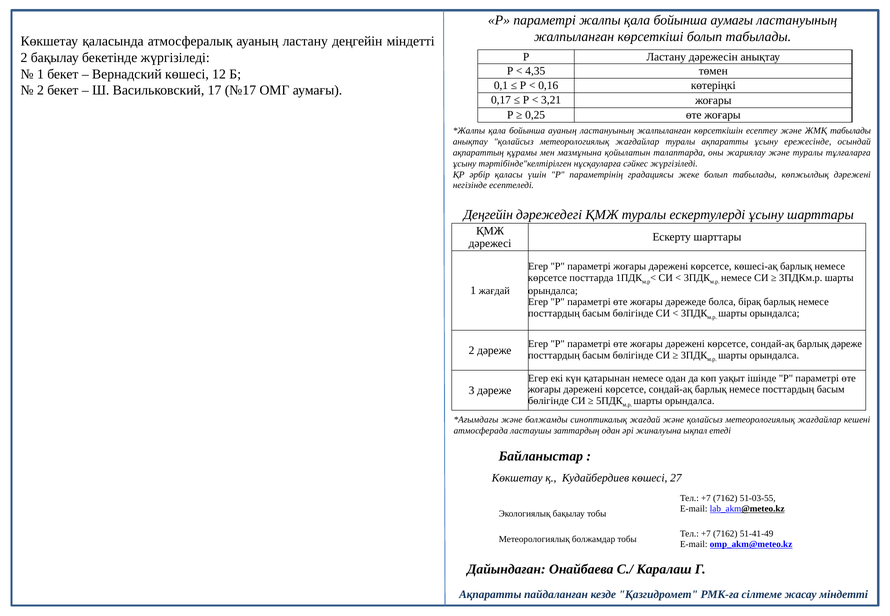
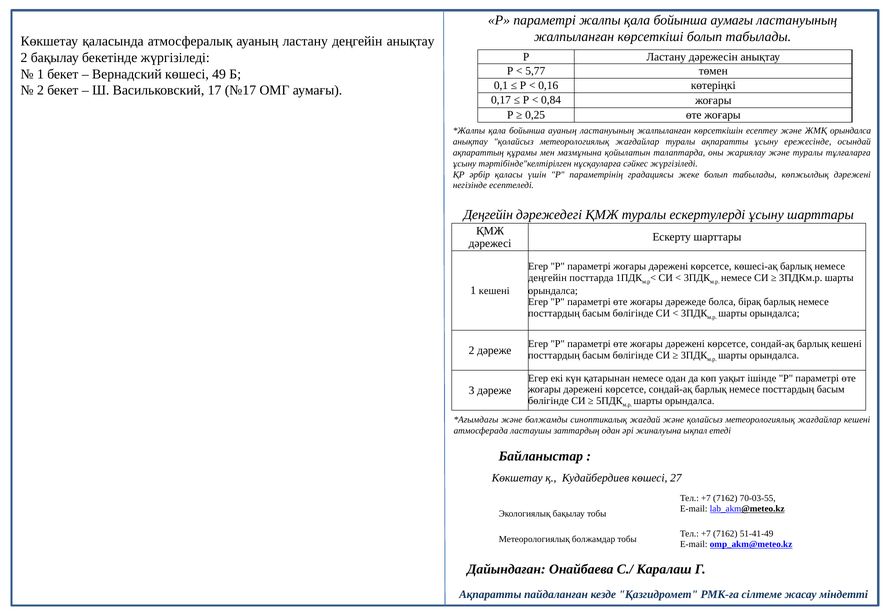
деңгейін міндетті: міндетті -> анықтау
4,35: 4,35 -> 5,77
12: 12 -> 49
3,21: 3,21 -> 0,84
ЖМҚ табылады: табылады -> орындалса
көрсетсе at (547, 278): көрсетсе -> деңгейін
1 жағдай: жағдай -> кешені
барлық дәреже: дәреже -> кешені
51-03-55: 51-03-55 -> 70-03-55
